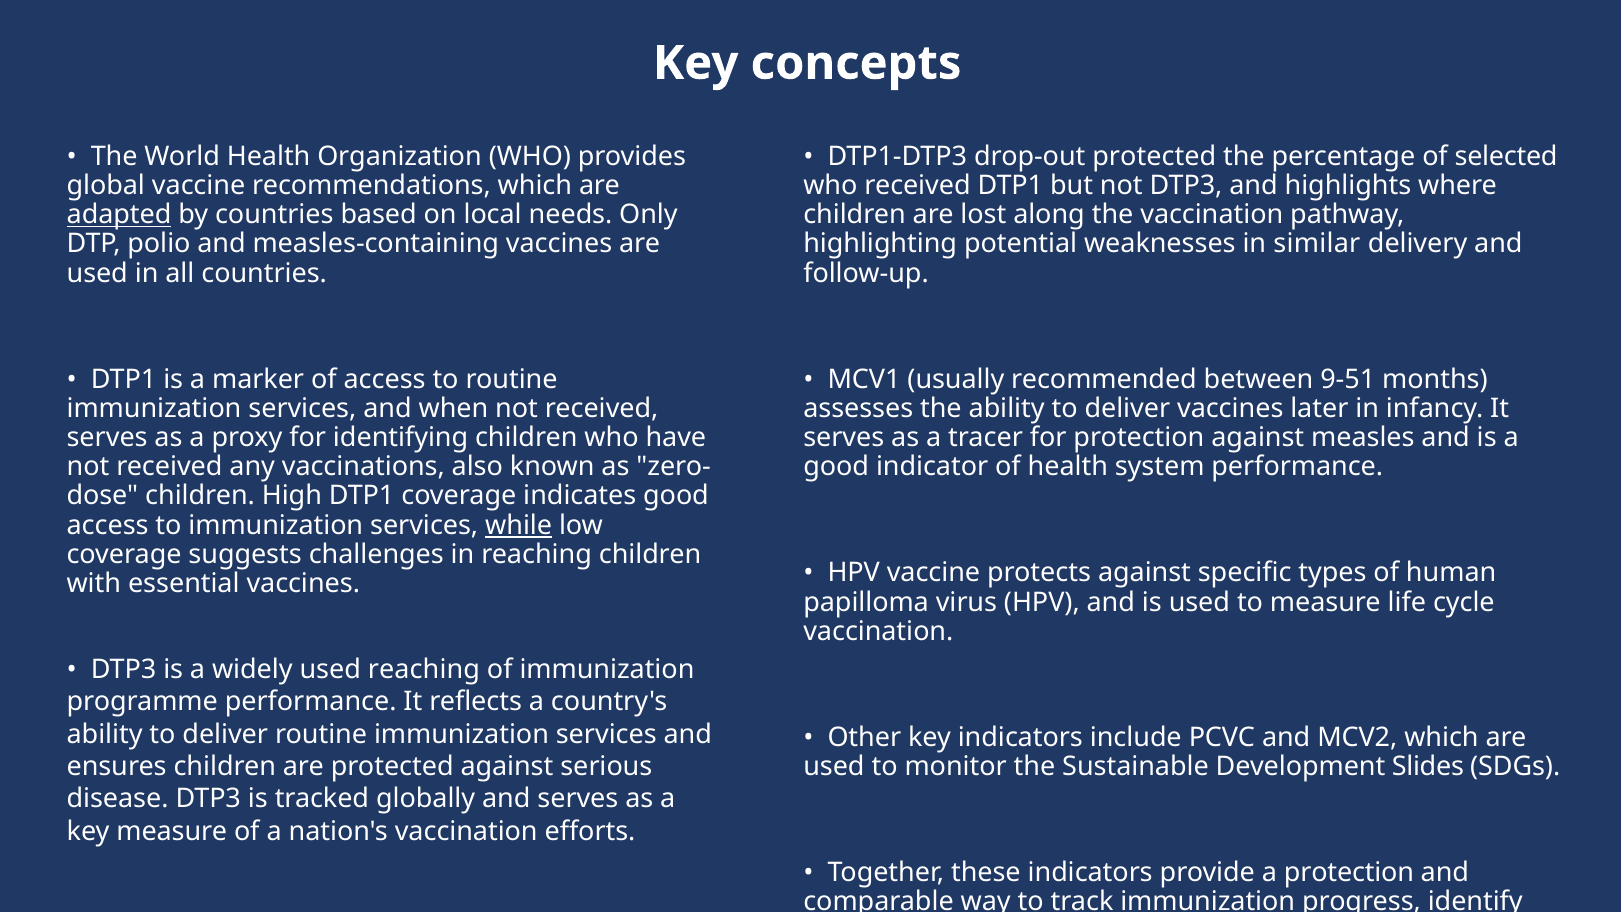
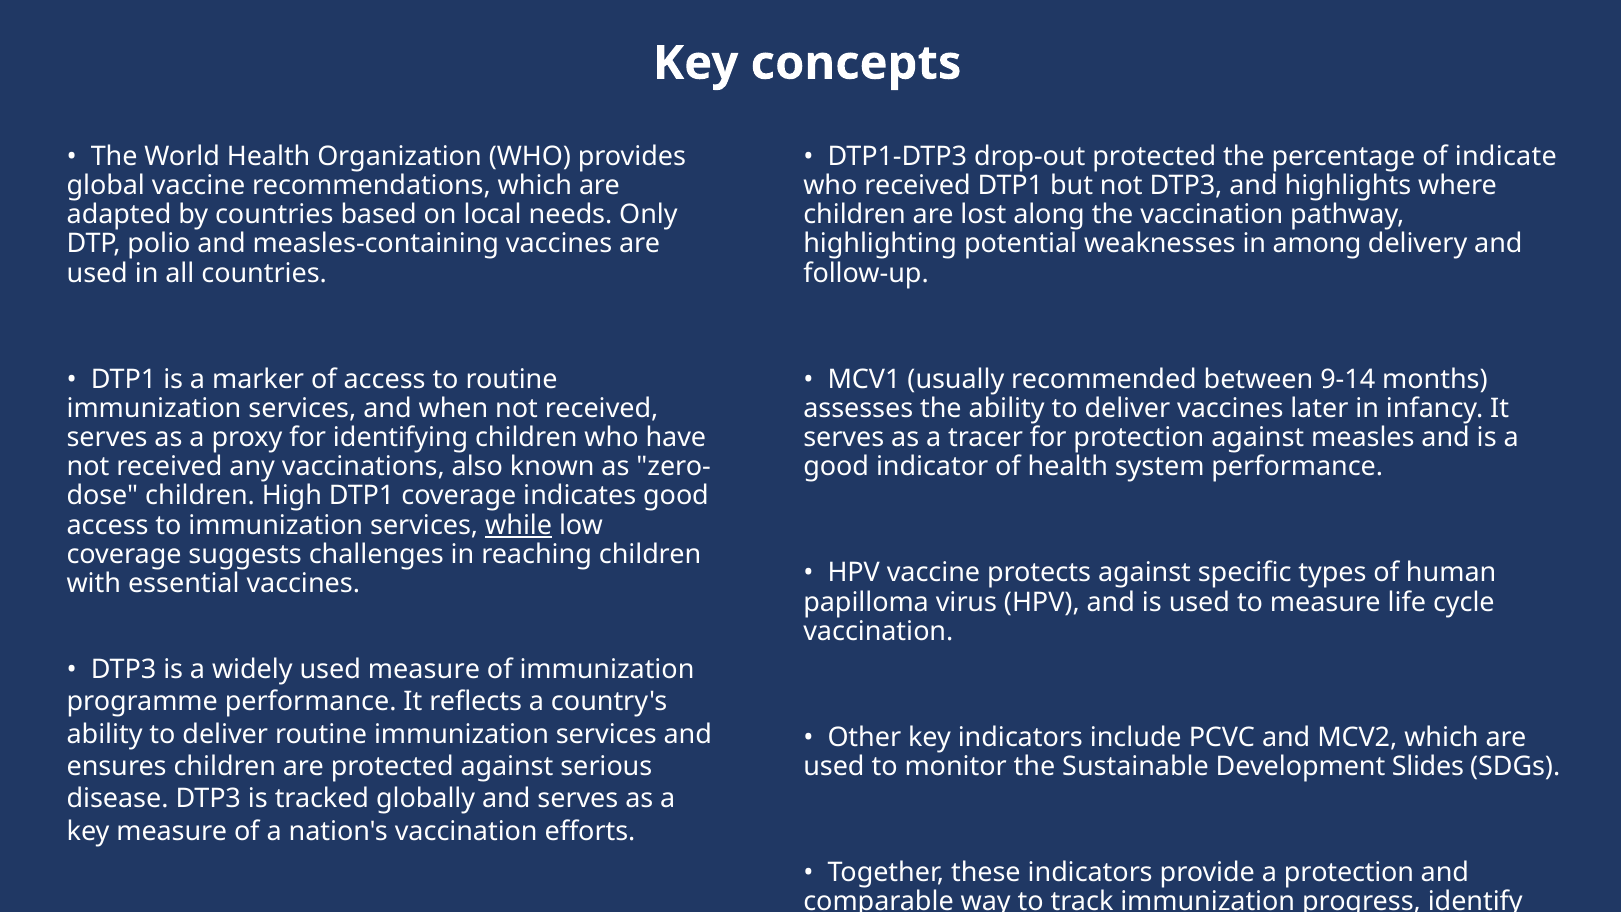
selected: selected -> indicate
adapted underline: present -> none
similar: similar -> among
9-51: 9-51 -> 9-14
used reaching: reaching -> measure
